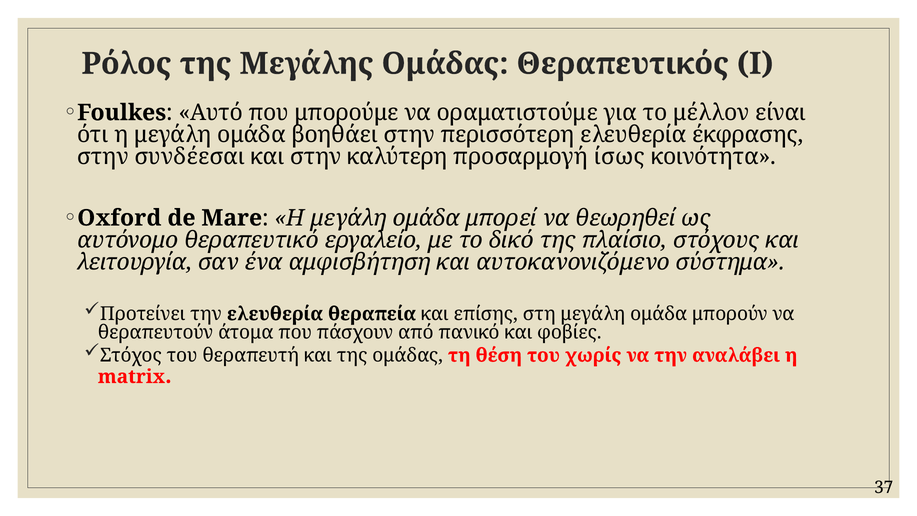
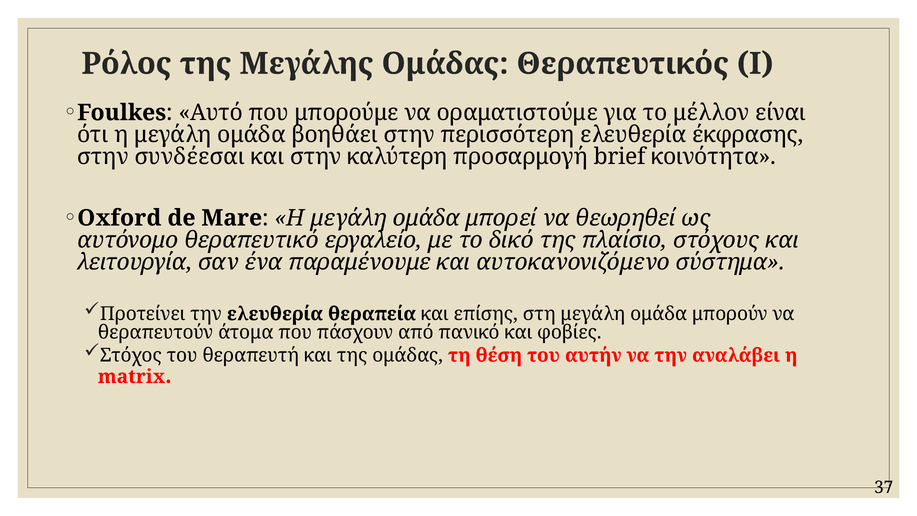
ίσως: ίσως -> brief
αμφισβήτηση: αμφισβήτηση -> παραμένουμε
χωρίς: χωρίς -> αυτήν
